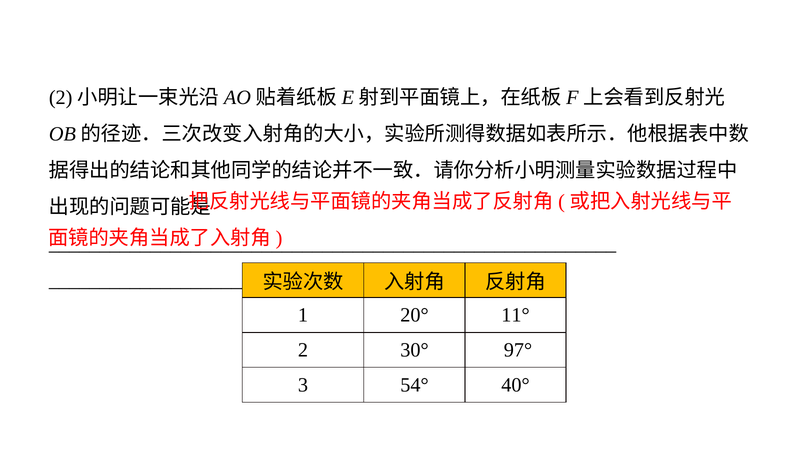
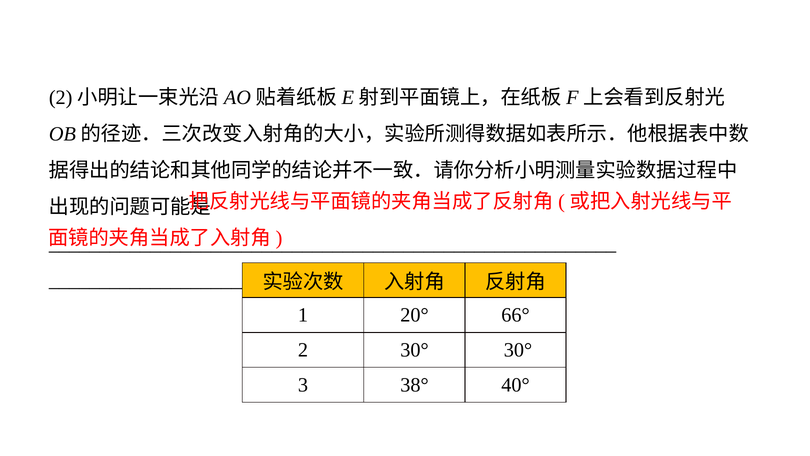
11°: 11° -> 66°
30° 97°: 97° -> 30°
54°: 54° -> 38°
